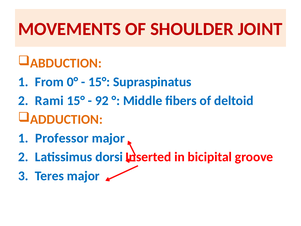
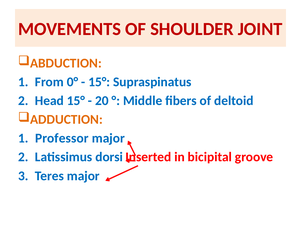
Rami: Rami -> Head
92: 92 -> 20
